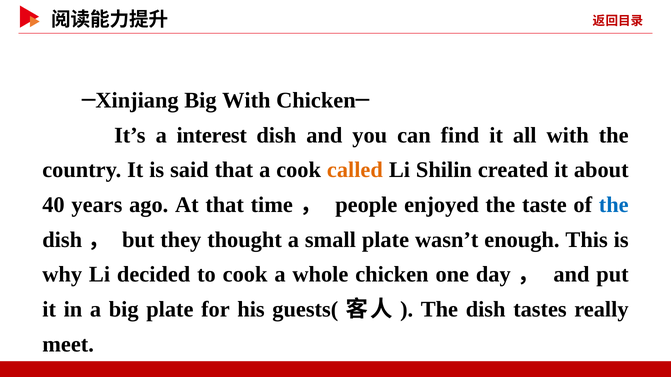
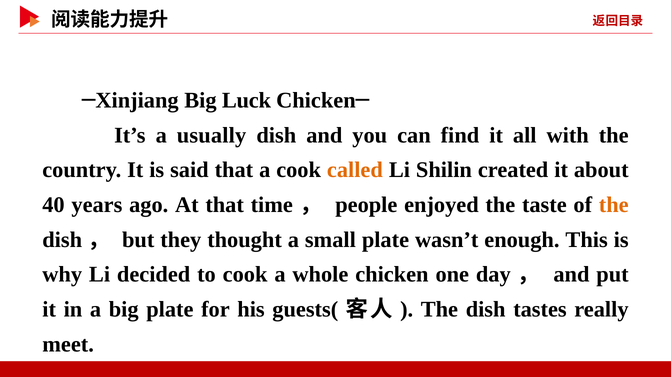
Big With: With -> Luck
interest: interest -> usually
the at (614, 205) colour: blue -> orange
